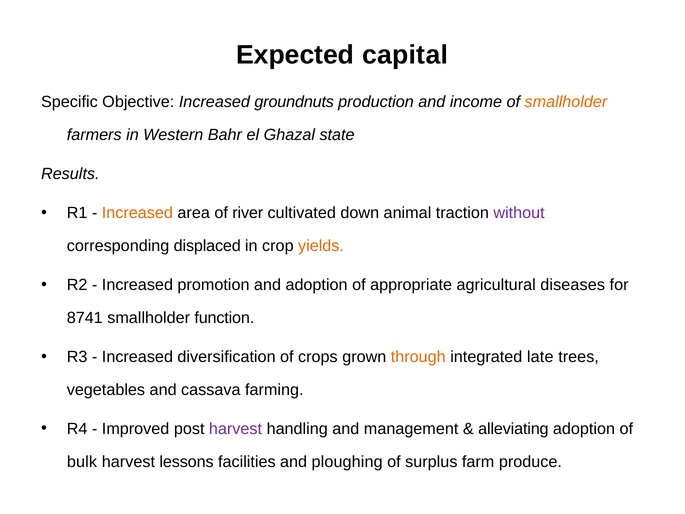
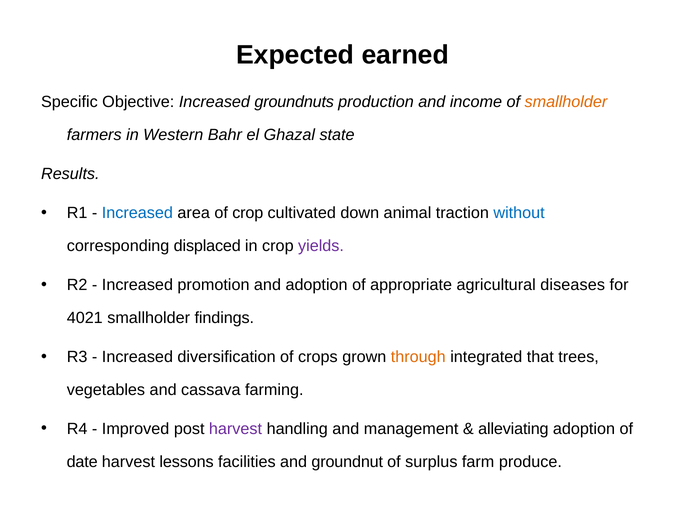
capital: capital -> earned
Increased at (137, 213) colour: orange -> blue
of river: river -> crop
without colour: purple -> blue
yields colour: orange -> purple
8741: 8741 -> 4021
function: function -> findings
late: late -> that
bulk: bulk -> date
ploughing: ploughing -> groundnut
